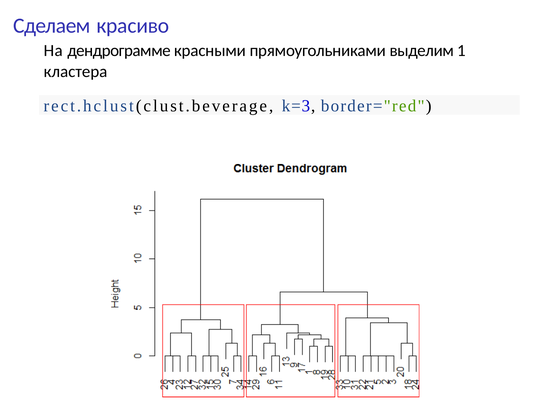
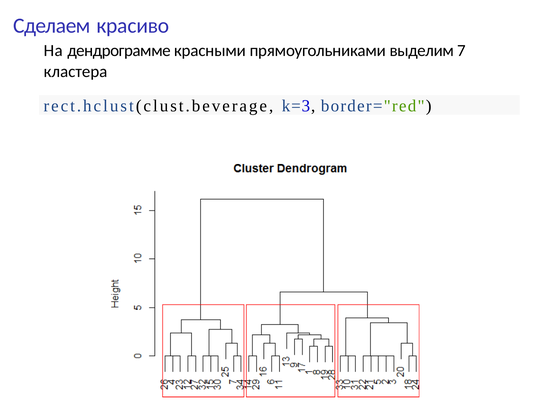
1: 1 -> 7
